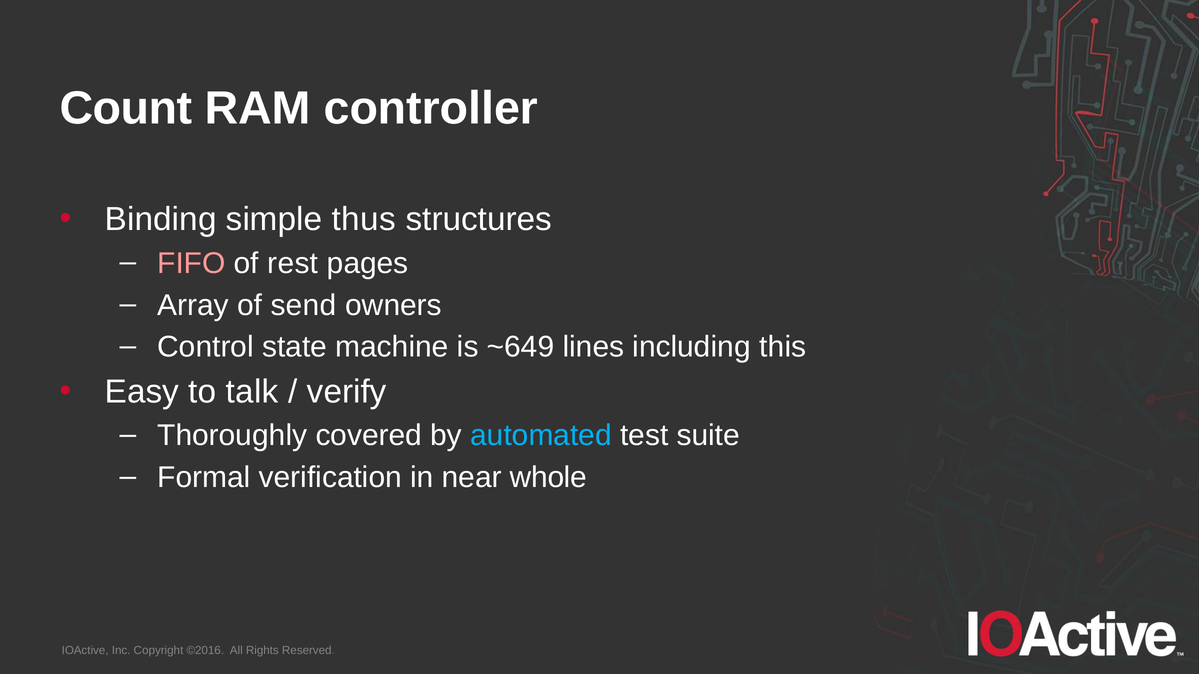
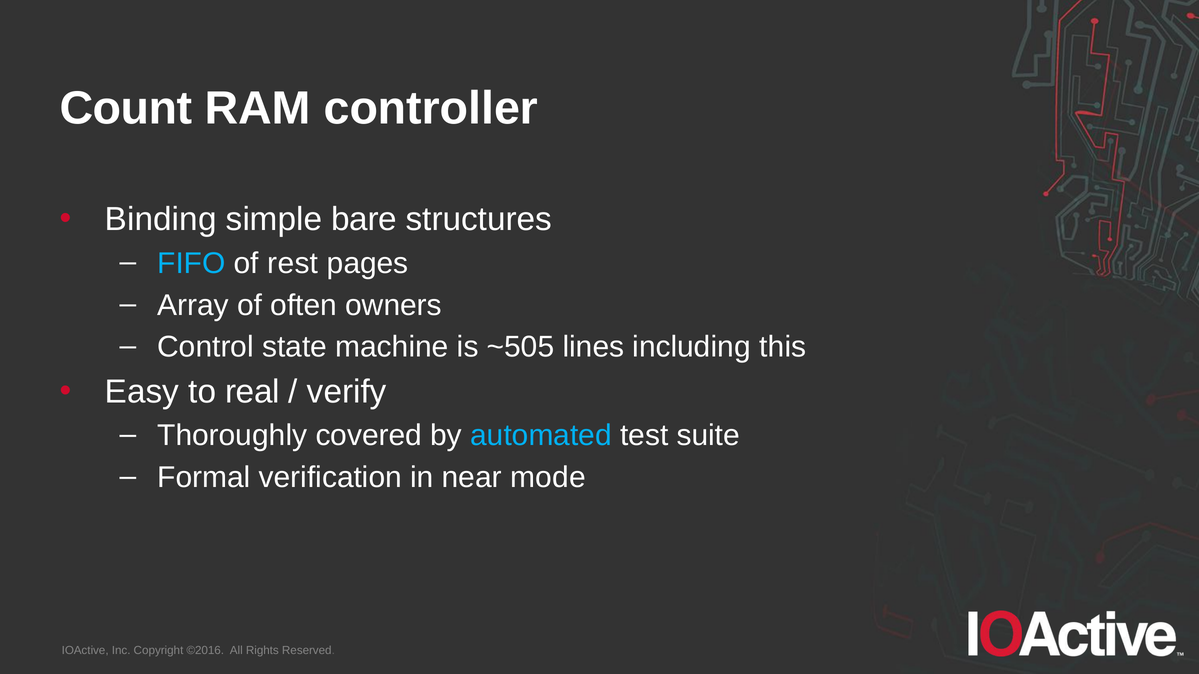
thus: thus -> bare
FIFO colour: pink -> light blue
send: send -> often
~649: ~649 -> ~505
talk: talk -> real
whole: whole -> mode
